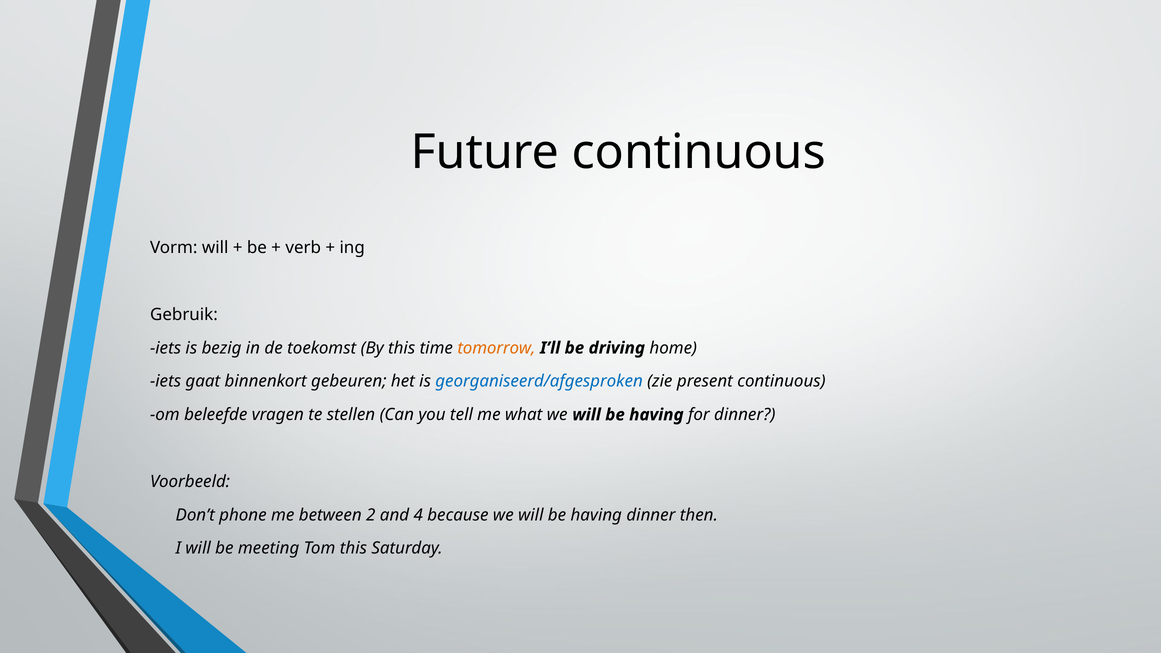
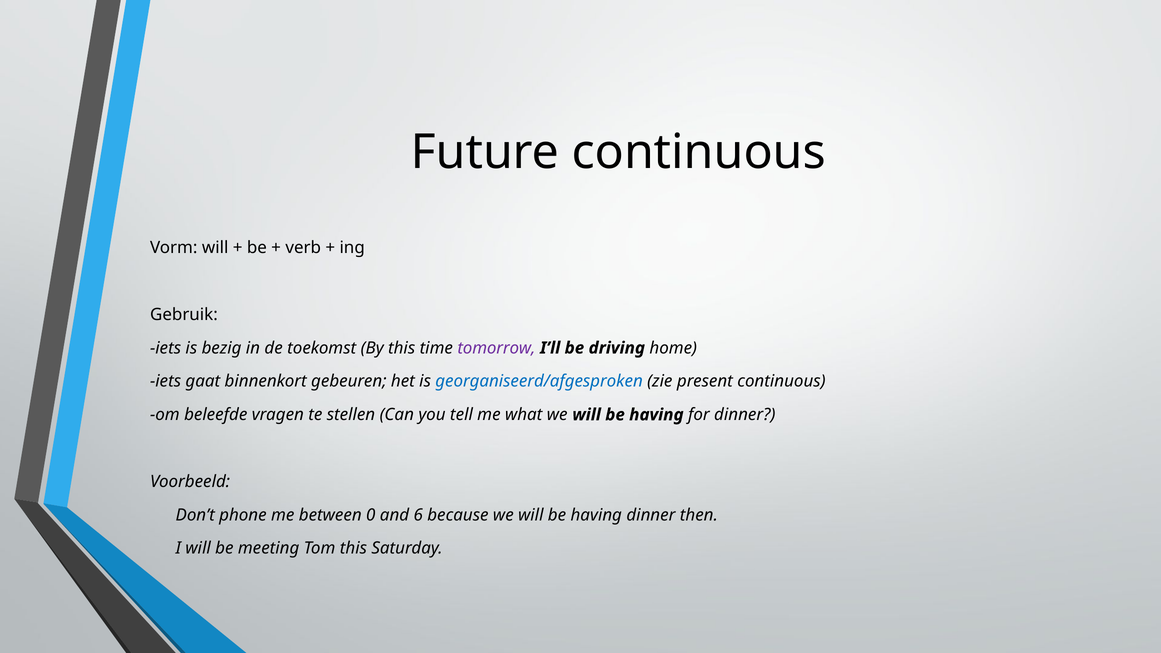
tomorrow colour: orange -> purple
2: 2 -> 0
4: 4 -> 6
